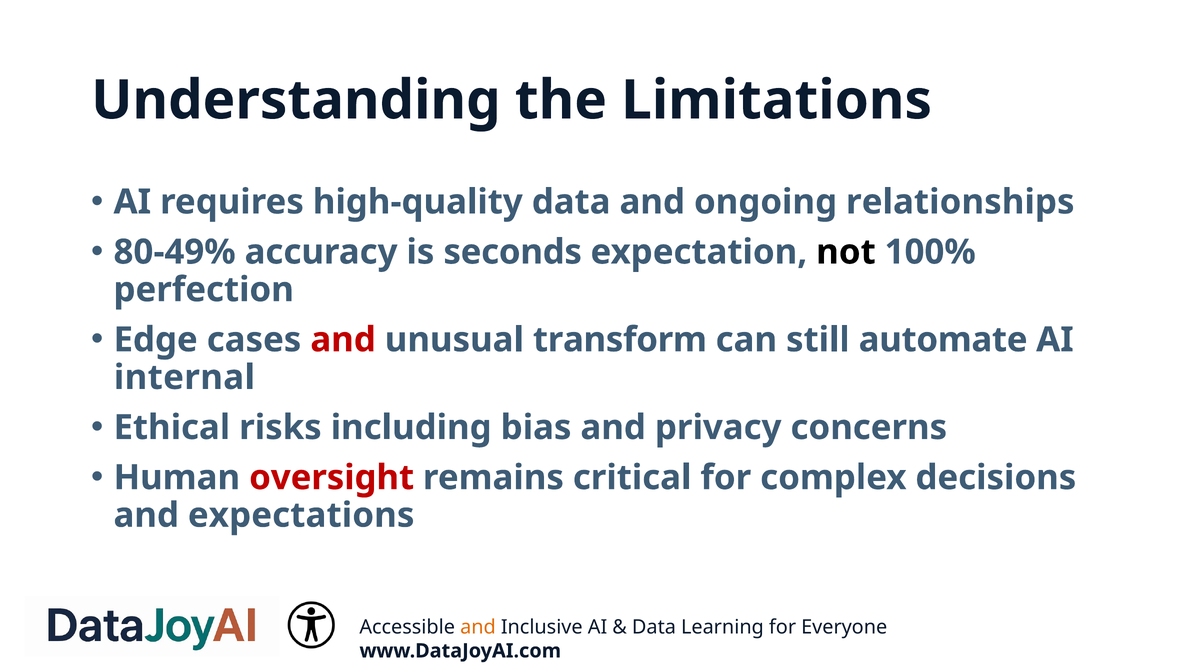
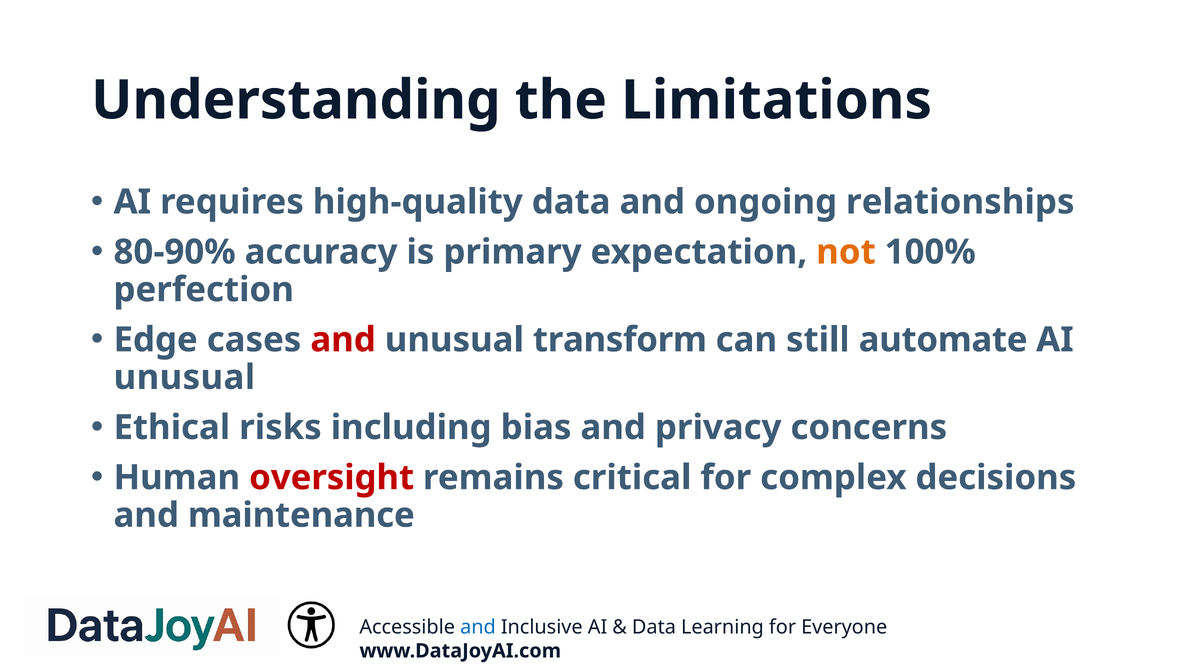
80-49%: 80-49% -> 80-90%
seconds: seconds -> primary
not colour: black -> orange
internal at (184, 378): internal -> unusual
expectations: expectations -> maintenance
and at (478, 627) colour: orange -> blue
